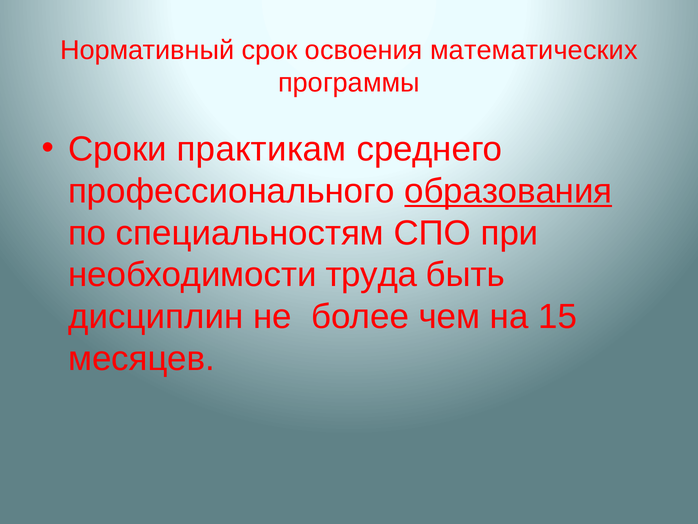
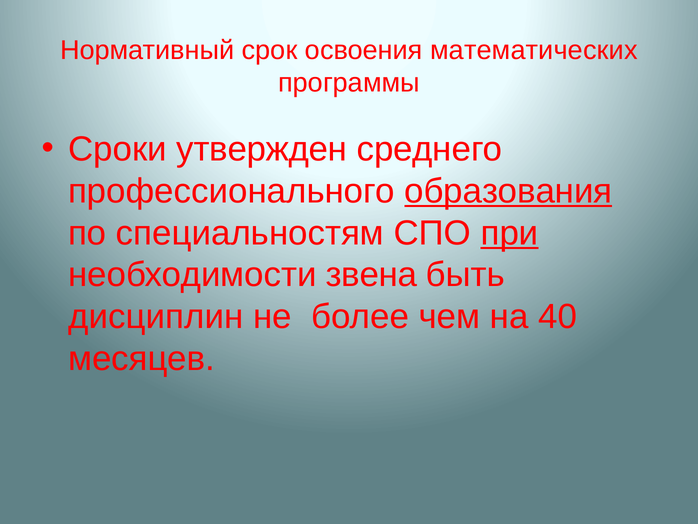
практикам: практикам -> утвержден
при underline: none -> present
труда: труда -> звена
15: 15 -> 40
